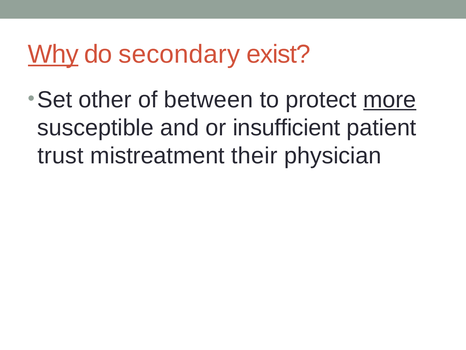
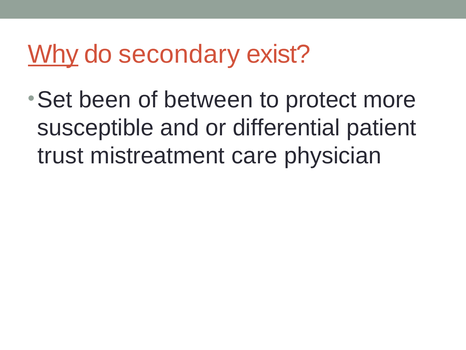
other: other -> been
more underline: present -> none
insufficient: insufficient -> differential
their: their -> care
